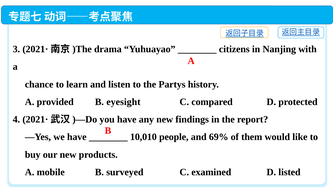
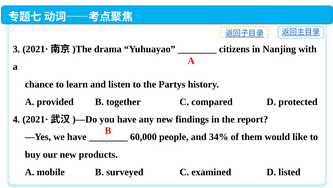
eyesight: eyesight -> together
10,010: 10,010 -> 60,000
69%: 69% -> 34%
